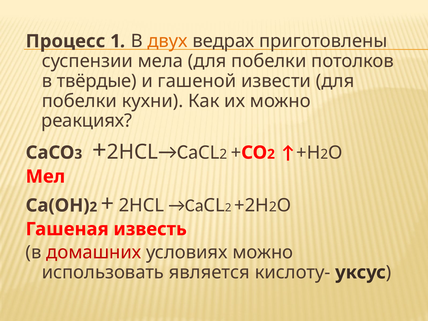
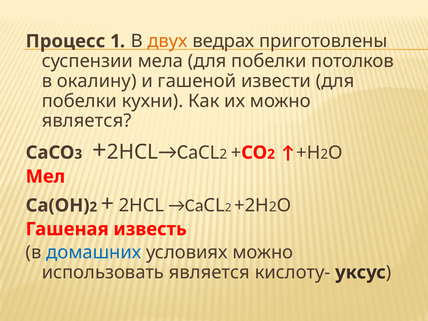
твёрдые: твёрдые -> окалину
реакциях at (87, 121): реакциях -> является
домашних colour: red -> blue
